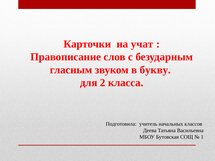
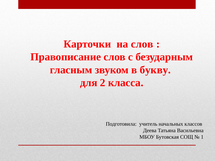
на учат: учат -> слов
